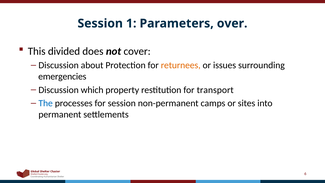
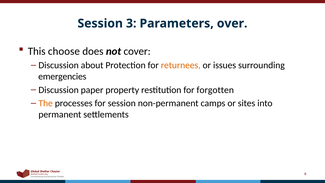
1: 1 -> 3
divided: divided -> choose
which: which -> paper
transport: transport -> forgotten
The colour: blue -> orange
